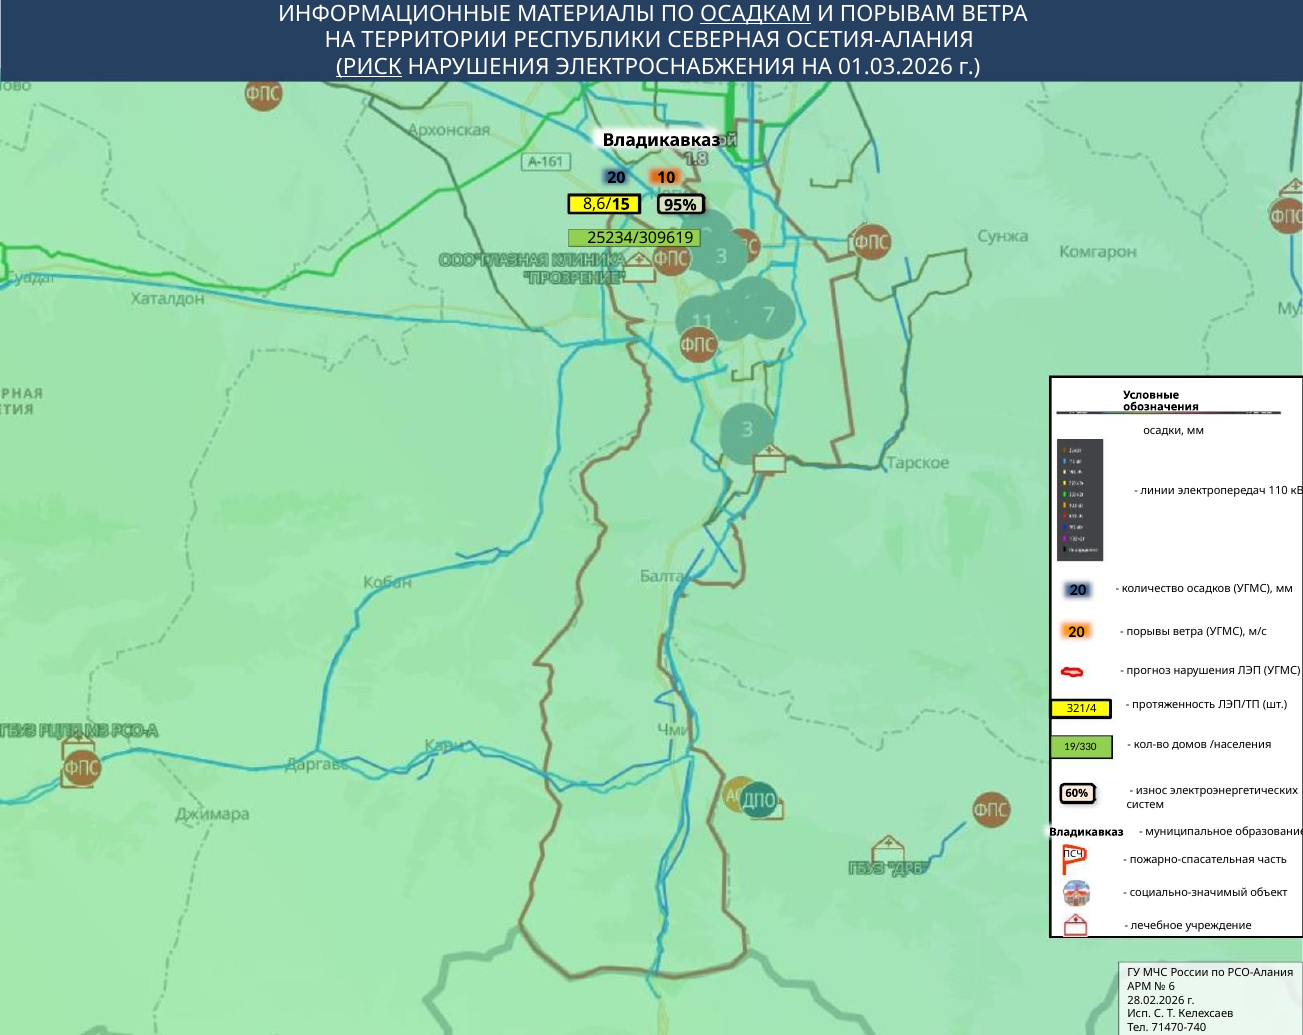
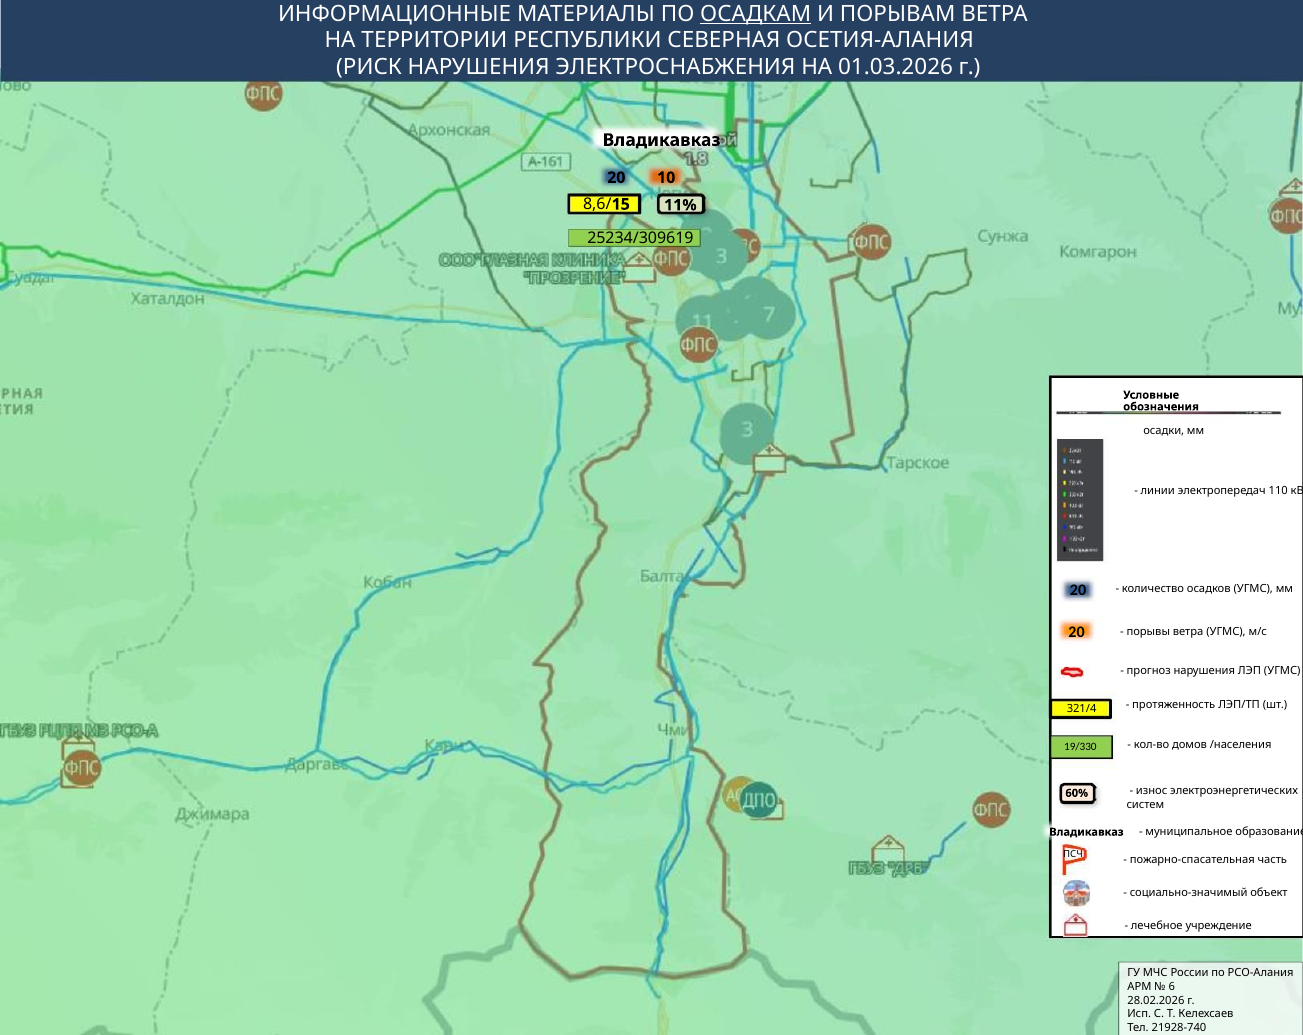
РИСК underline: present -> none
95%: 95% -> 11%
71470-740: 71470-740 -> 21928-740
